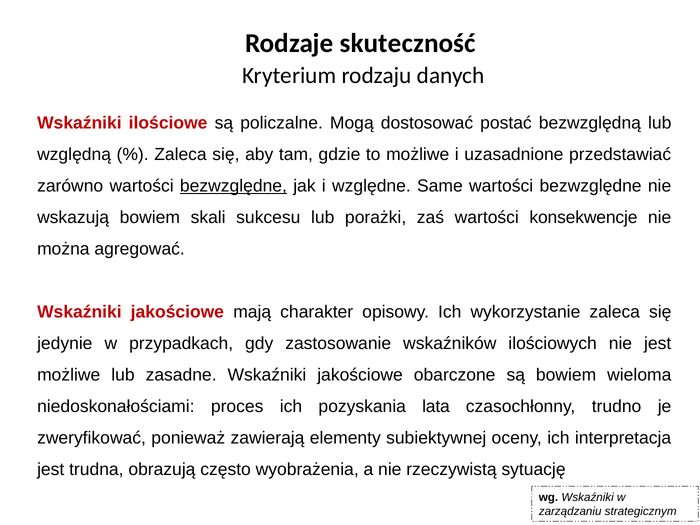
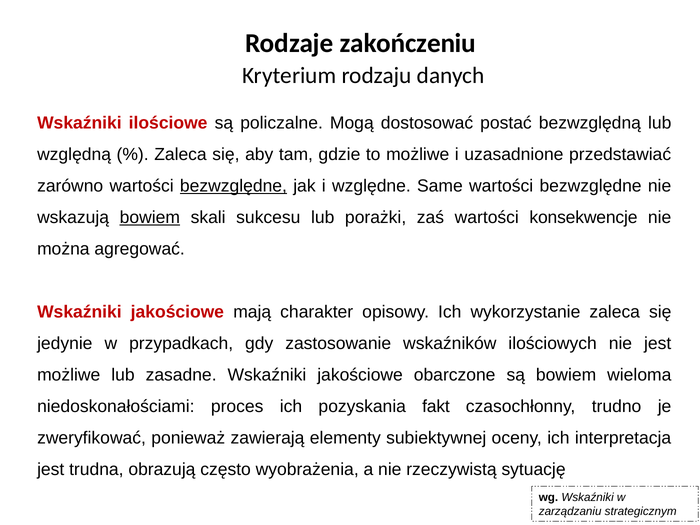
skuteczność: skuteczność -> zakończeniu
bowiem at (150, 217) underline: none -> present
lata: lata -> fakt
